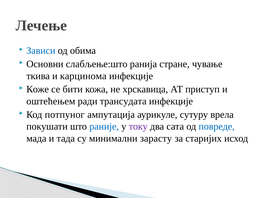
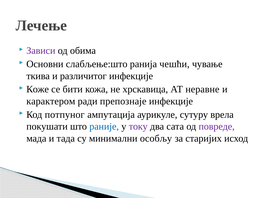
Зависи colour: blue -> purple
стране: стране -> чешћи
карцинома: карцинома -> различитог
приступ: приступ -> неравне
оштећењем: оштећењем -> карактером
трансудата: трансудата -> препознаје
повреде colour: blue -> purple
зарасту: зарасту -> особљу
